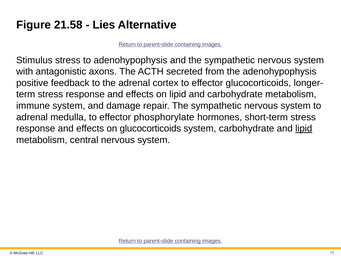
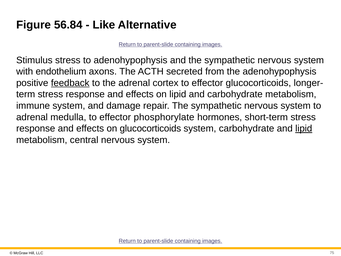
21.58: 21.58 -> 56.84
Lies: Lies -> Like
antagonistic: antagonistic -> endothelium
feedback underline: none -> present
